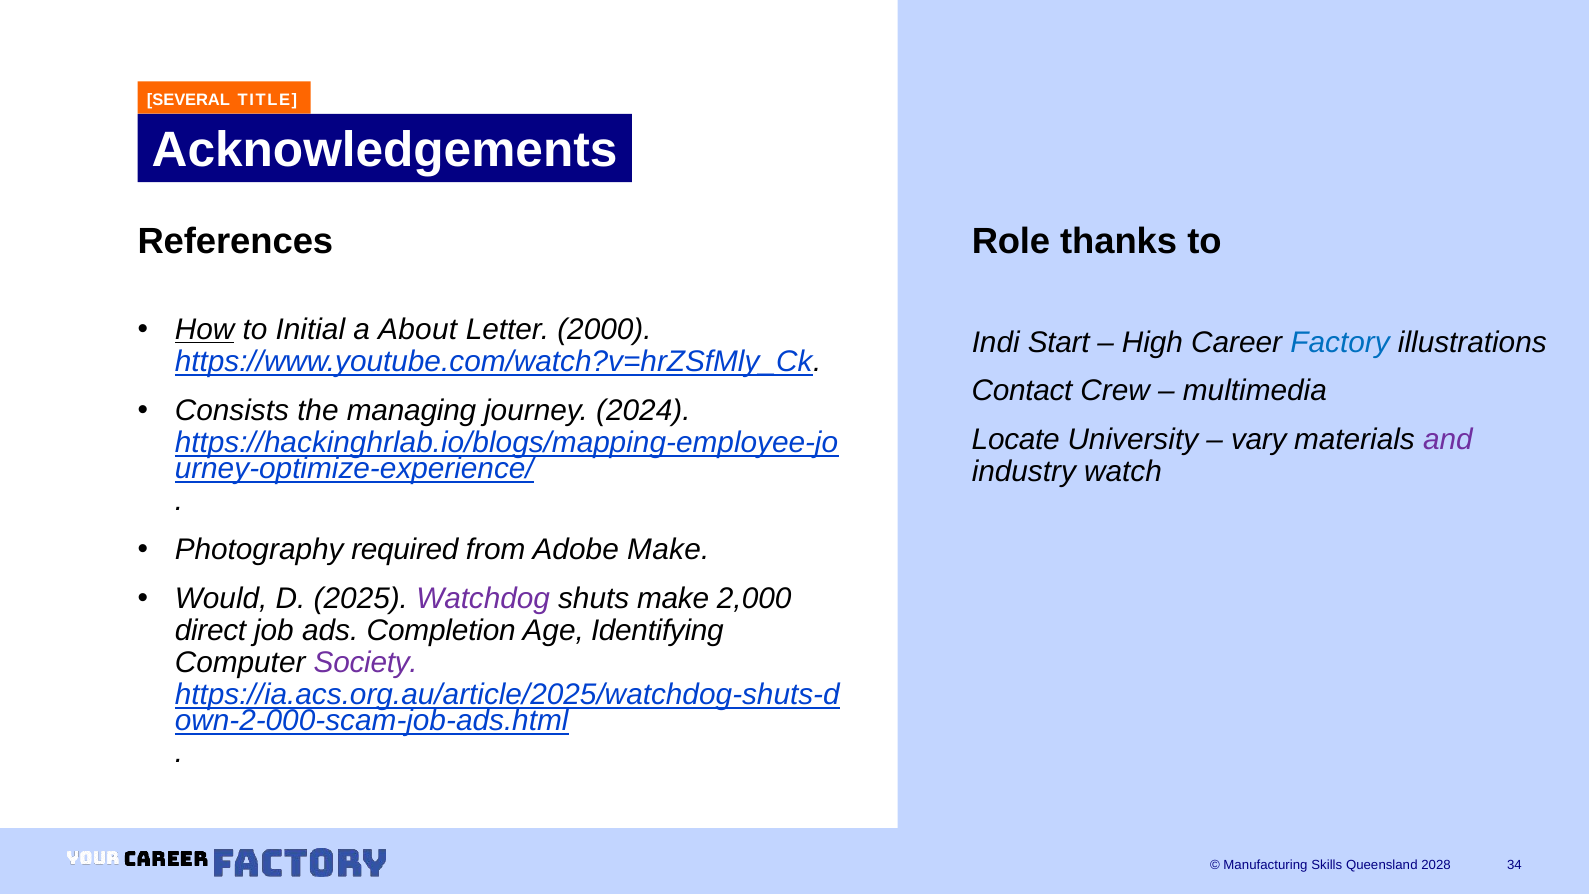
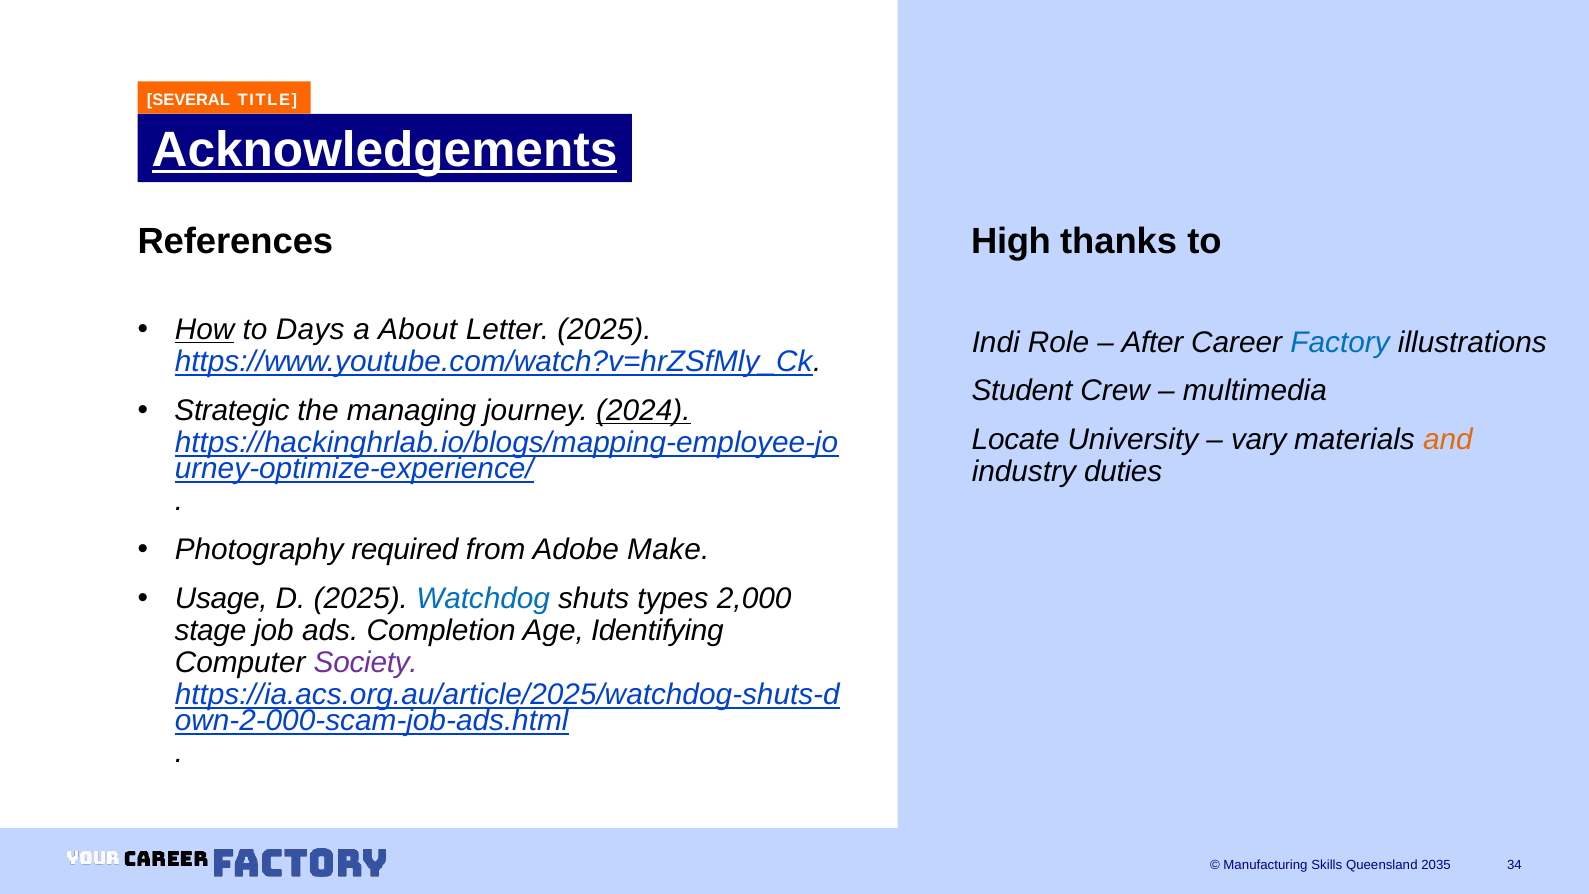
Acknowledgements underline: none -> present
Role: Role -> High
Initial: Initial -> Days
Letter 2000: 2000 -> 2025
Start: Start -> Role
High: High -> After
Contact: Contact -> Student
Consists: Consists -> Strategic
2024 underline: none -> present
and colour: purple -> orange
watch: watch -> duties
Would: Would -> Usage
Watchdog colour: purple -> blue
shuts make: make -> types
direct: direct -> stage
2028: 2028 -> 2035
